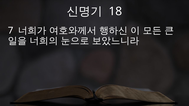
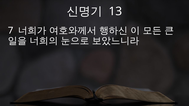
18: 18 -> 13
